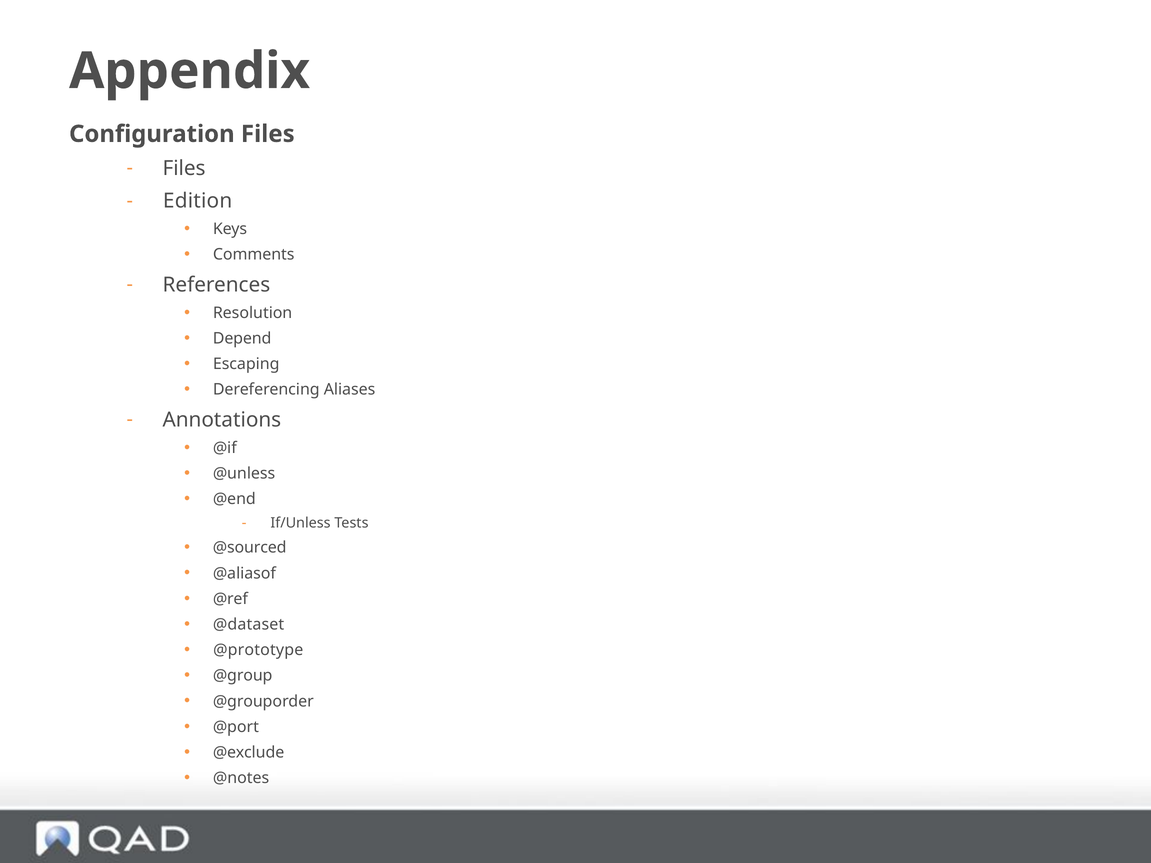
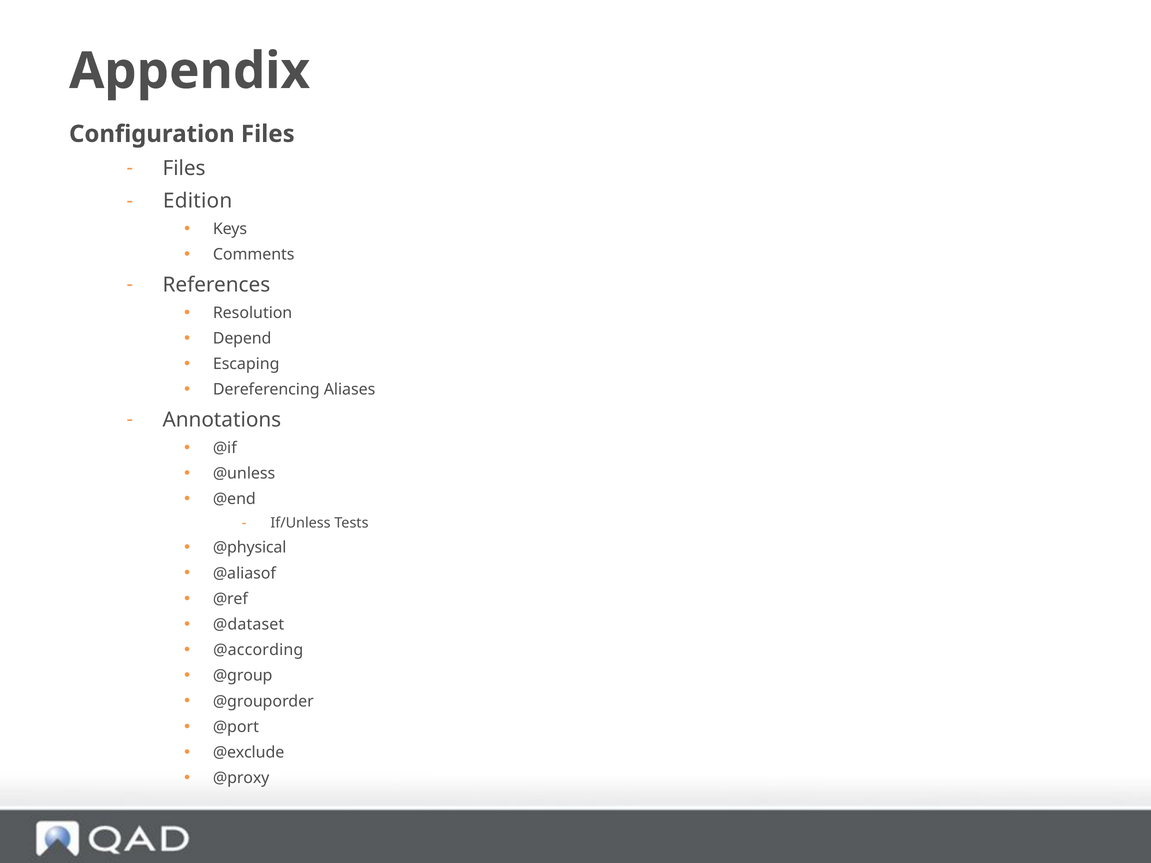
@sourced: @sourced -> @physical
@prototype: @prototype -> @according
@notes: @notes -> @proxy
